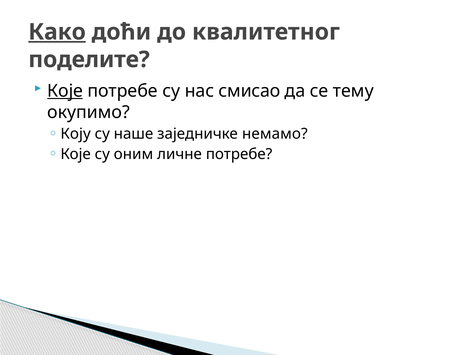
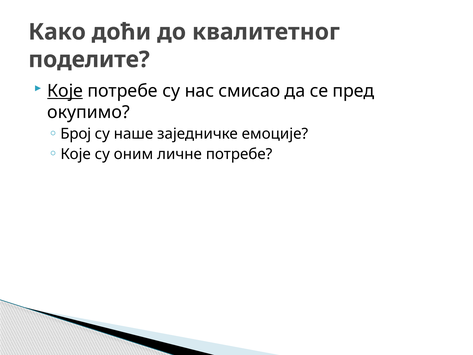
Како underline: present -> none
тему: тему -> пред
Коју: Коју -> Број
немамо: немамо -> емоције
